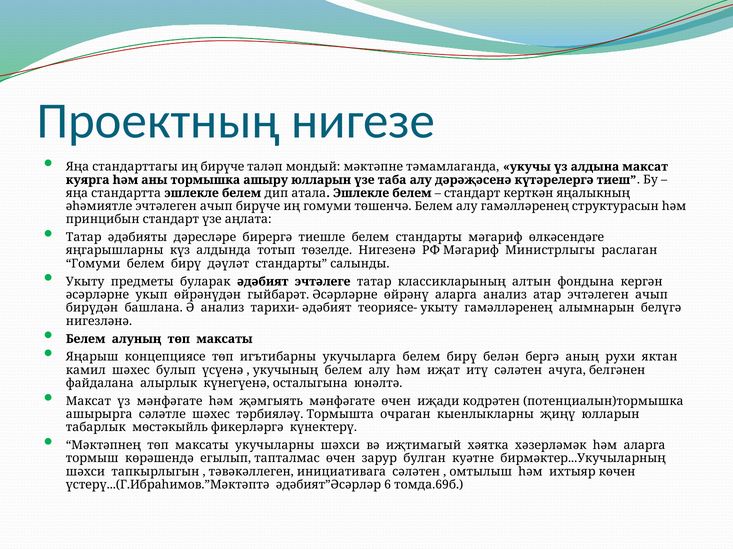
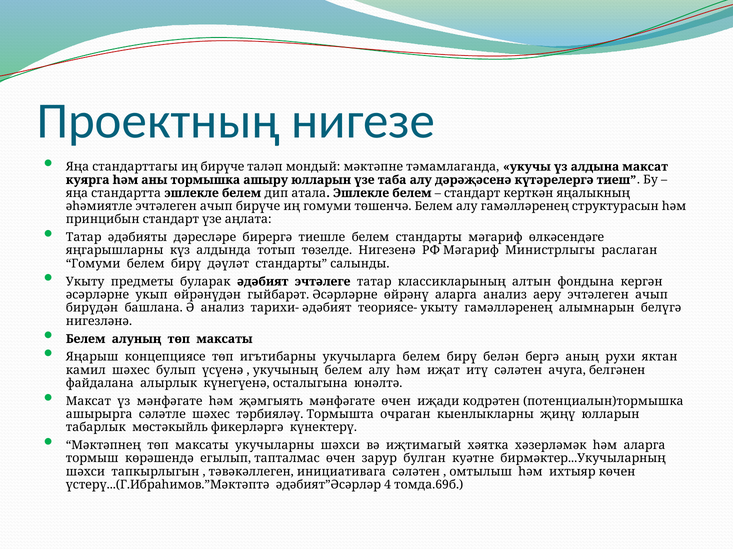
атар: атар -> аеру
6: 6 -> 4
